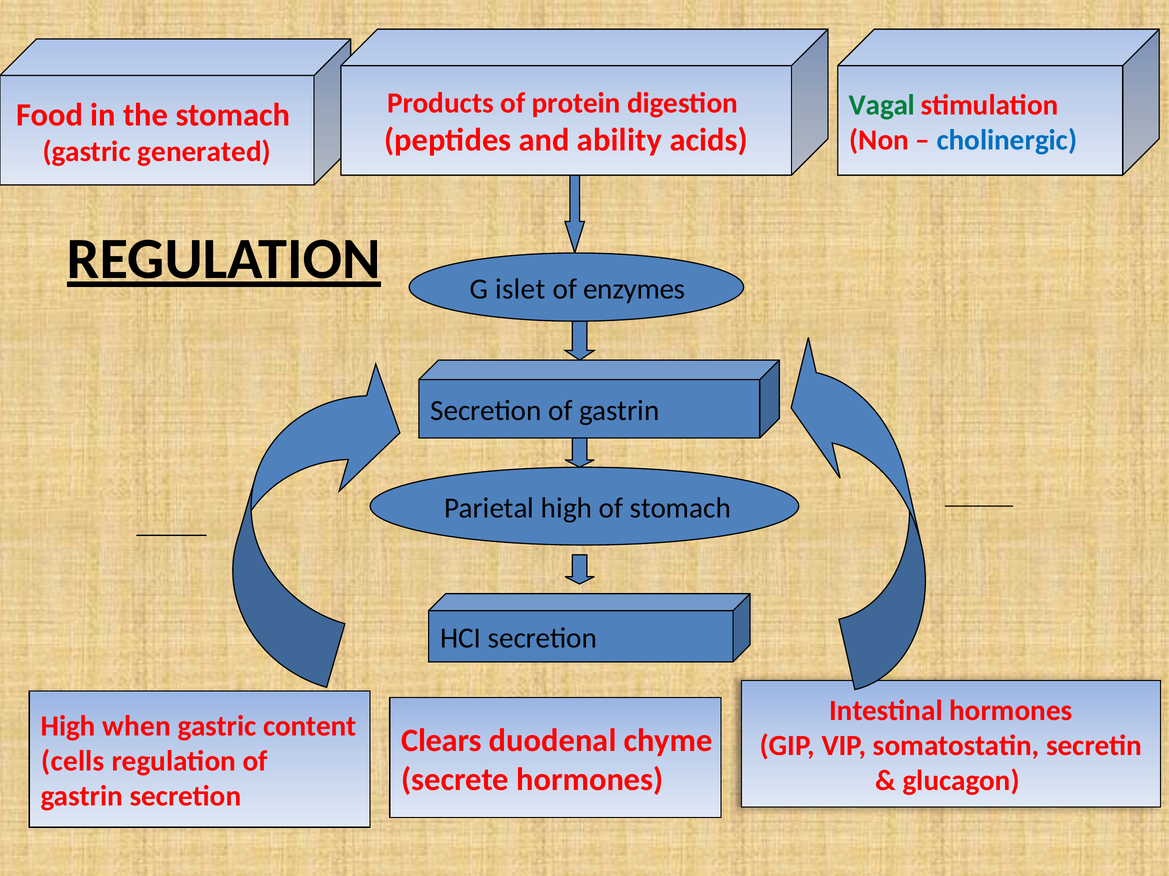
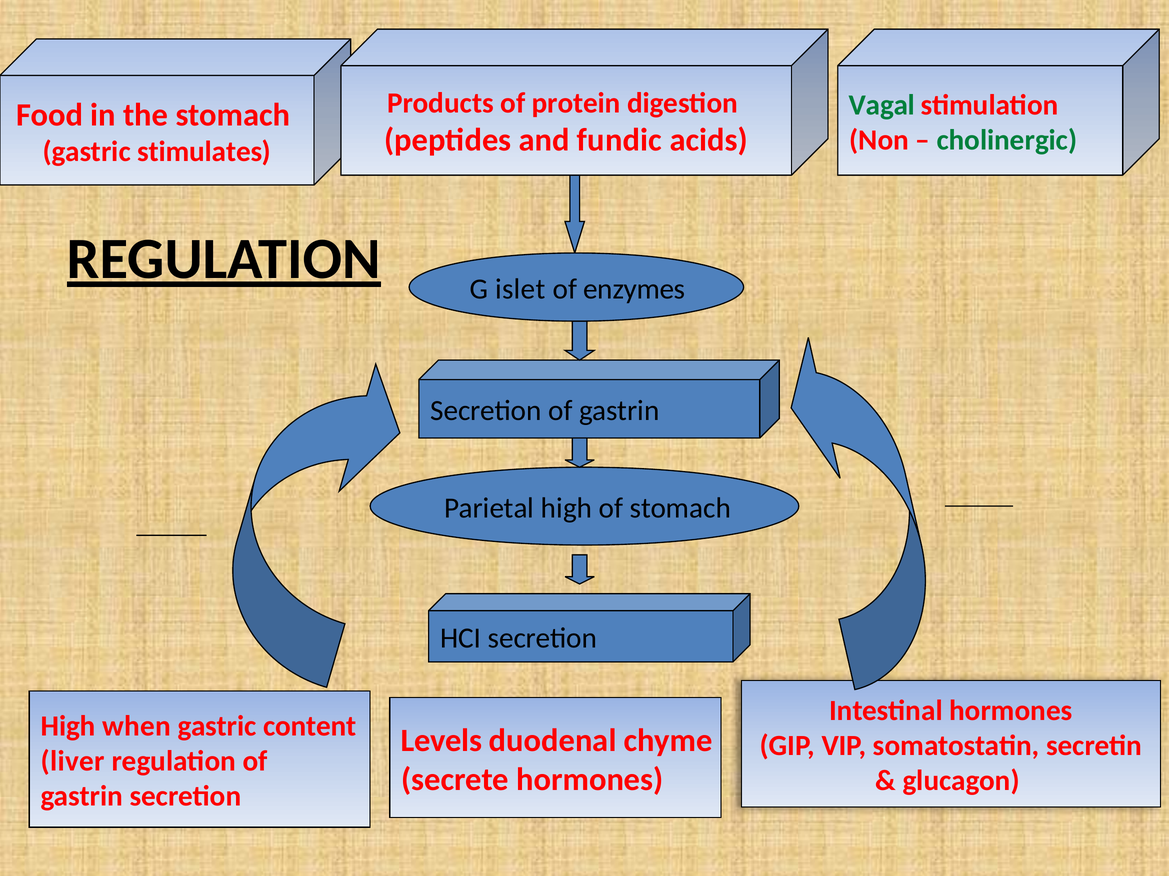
ability: ability -> fundic
cholinergic colour: blue -> green
generated: generated -> stimulates
Clears: Clears -> Levels
cells: cells -> liver
